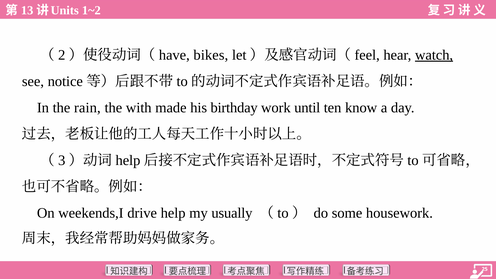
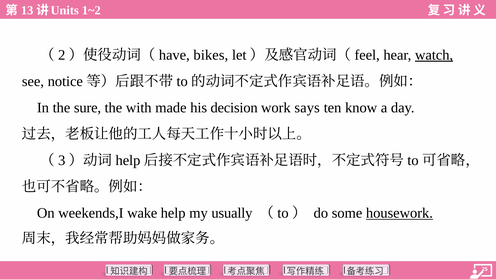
rain: rain -> sure
birthday: birthday -> decision
until: until -> says
drive: drive -> wake
housework underline: none -> present
